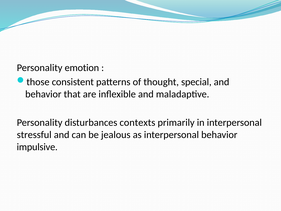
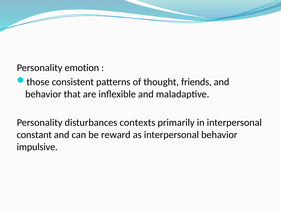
special: special -> friends
stressful: stressful -> constant
jealous: jealous -> reward
